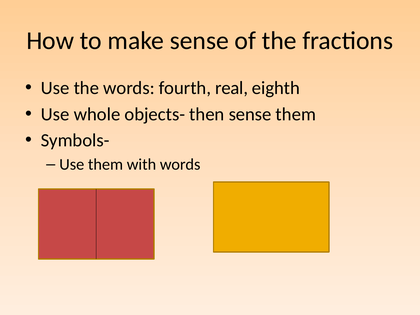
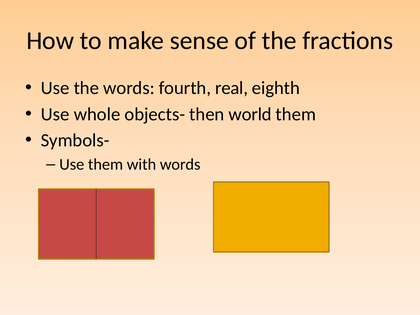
then sense: sense -> world
